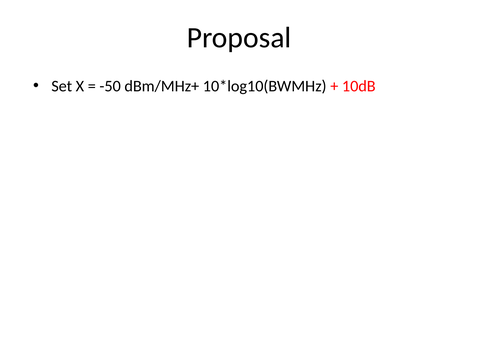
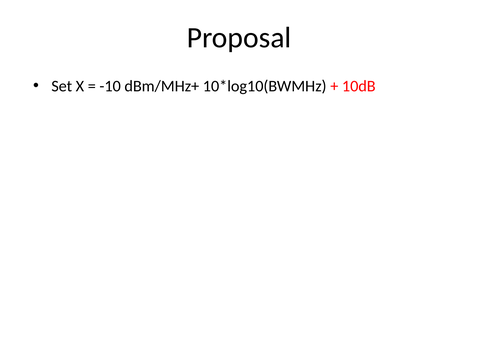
-50: -50 -> -10
